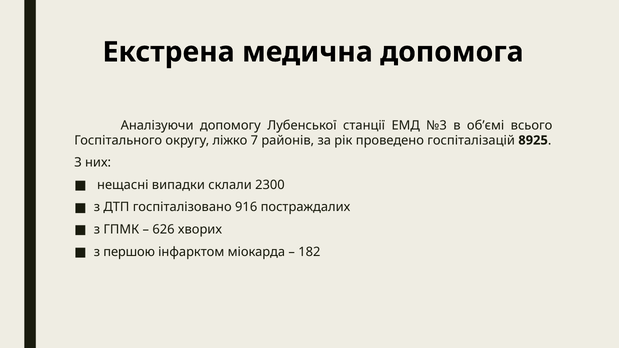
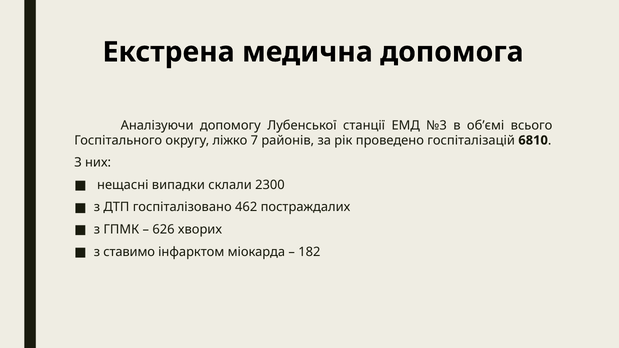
8925: 8925 -> 6810
916: 916 -> 462
першою: першою -> ставимо
